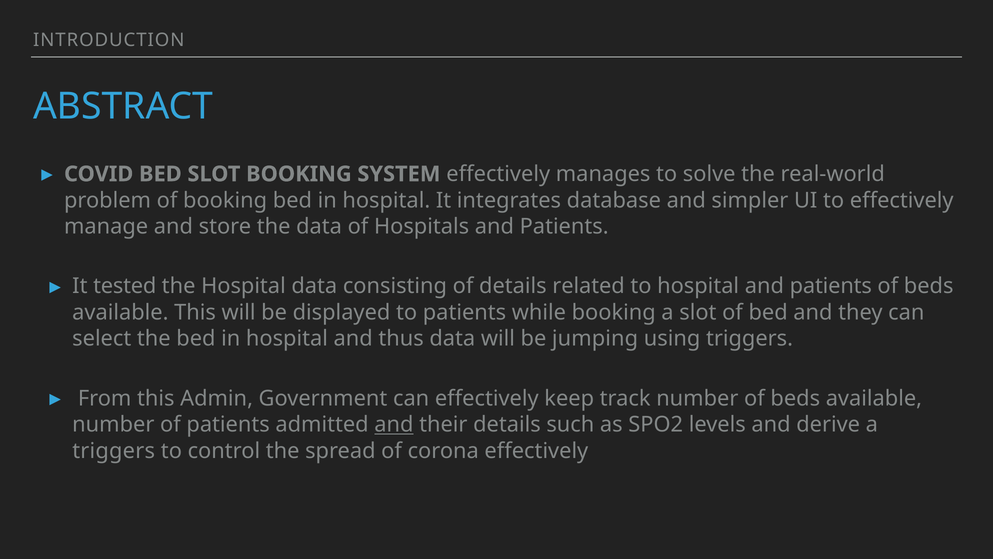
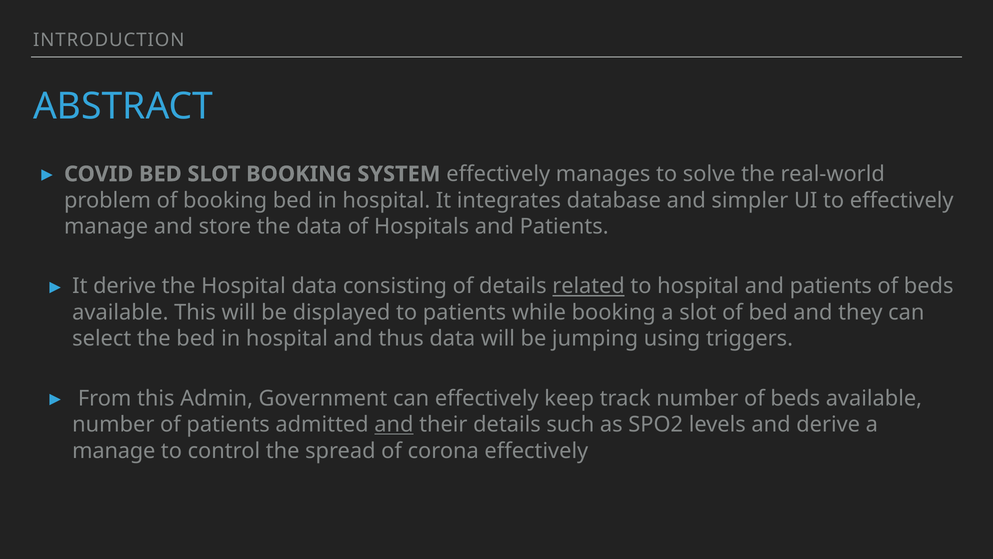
It tested: tested -> derive
related underline: none -> present
triggers at (114, 451): triggers -> manage
